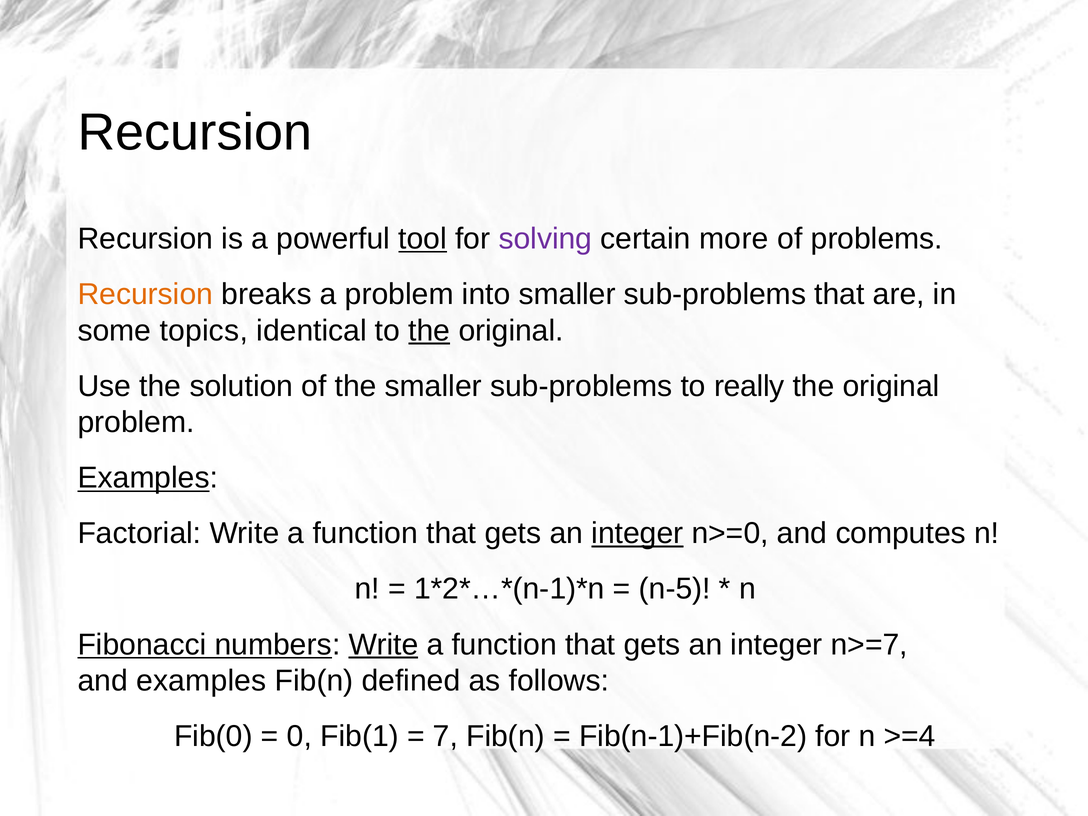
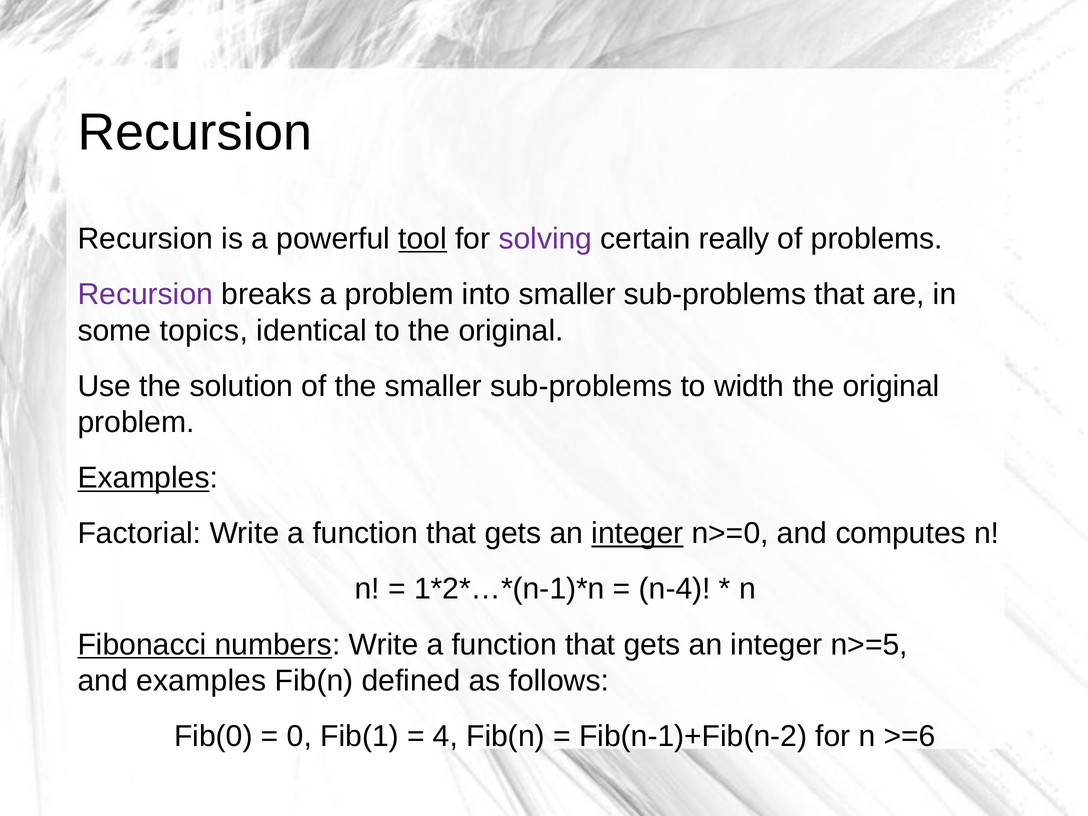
more: more -> really
Recursion at (145, 294) colour: orange -> purple
the at (429, 331) underline: present -> none
really: really -> width
n-5: n-5 -> n-4
Write at (383, 645) underline: present -> none
n>=7: n>=7 -> n>=5
7: 7 -> 4
>=4: >=4 -> >=6
